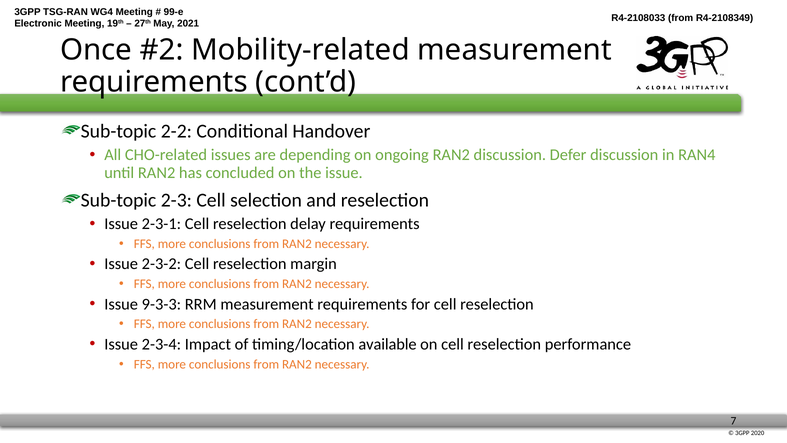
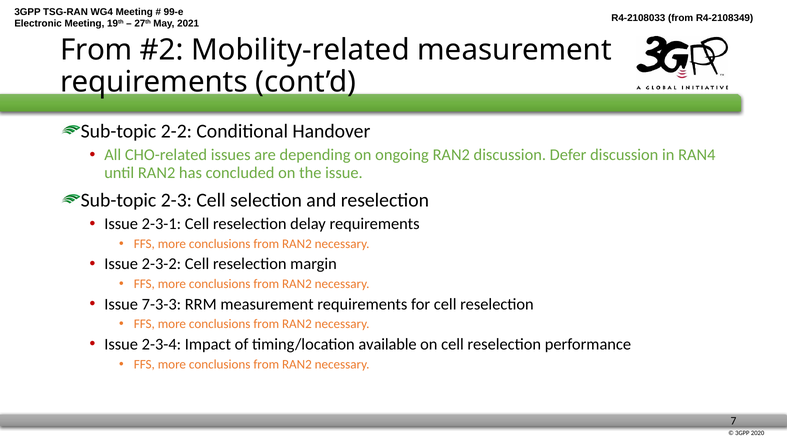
Once at (96, 50): Once -> From
9-3-3: 9-3-3 -> 7-3-3
